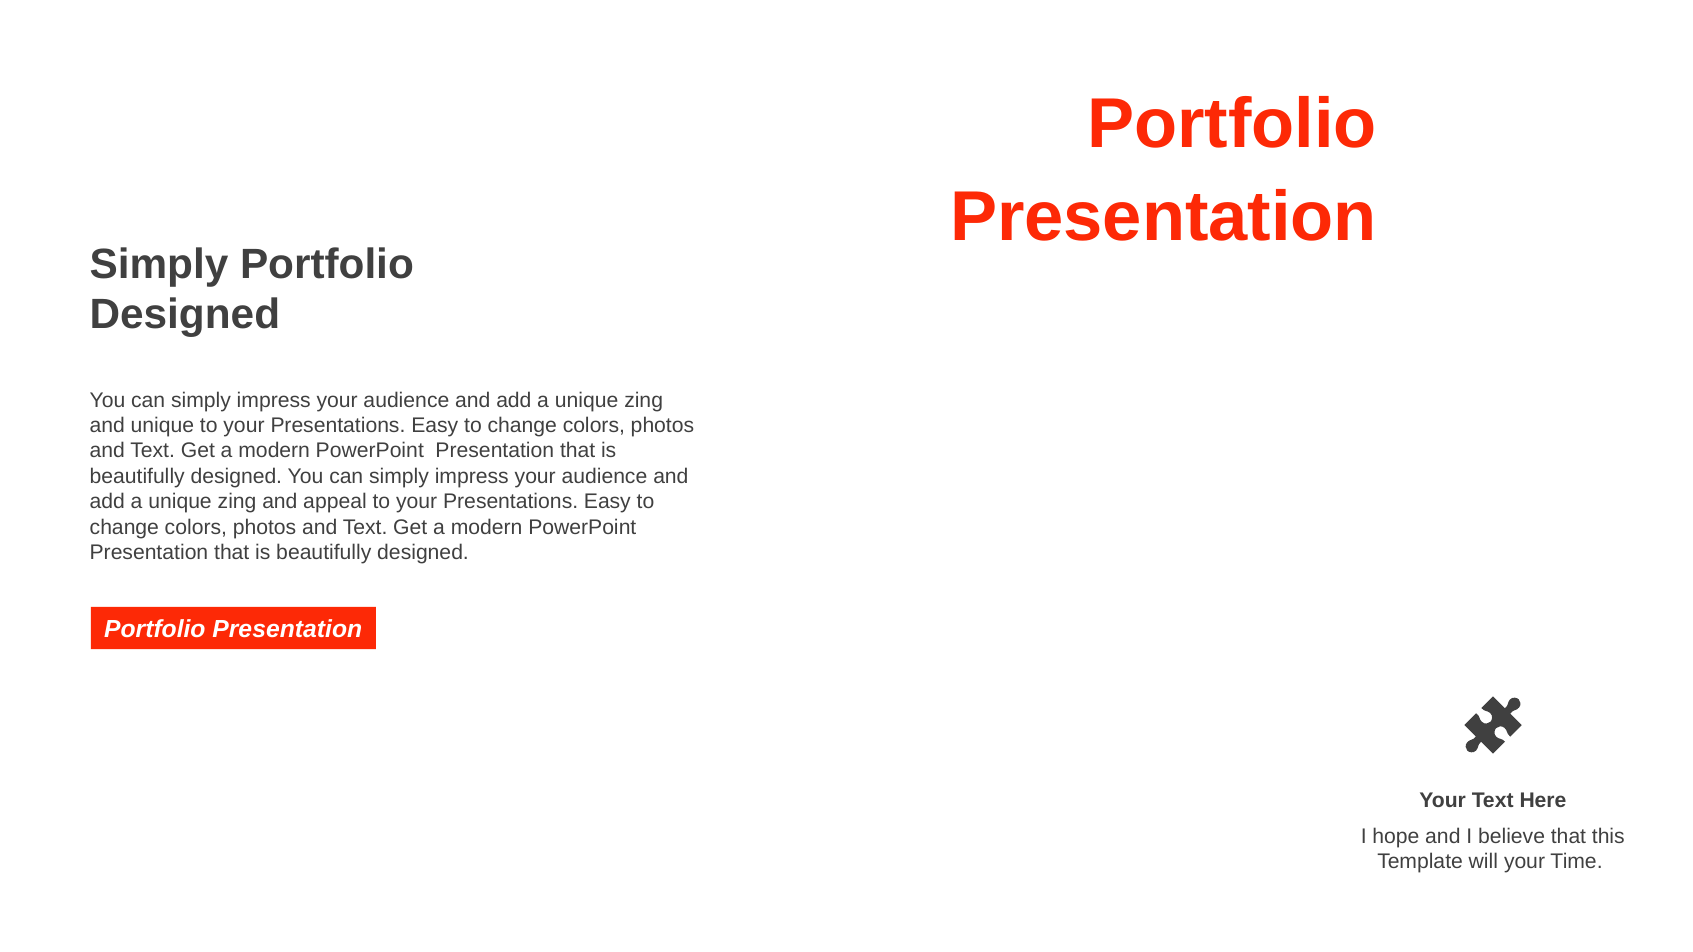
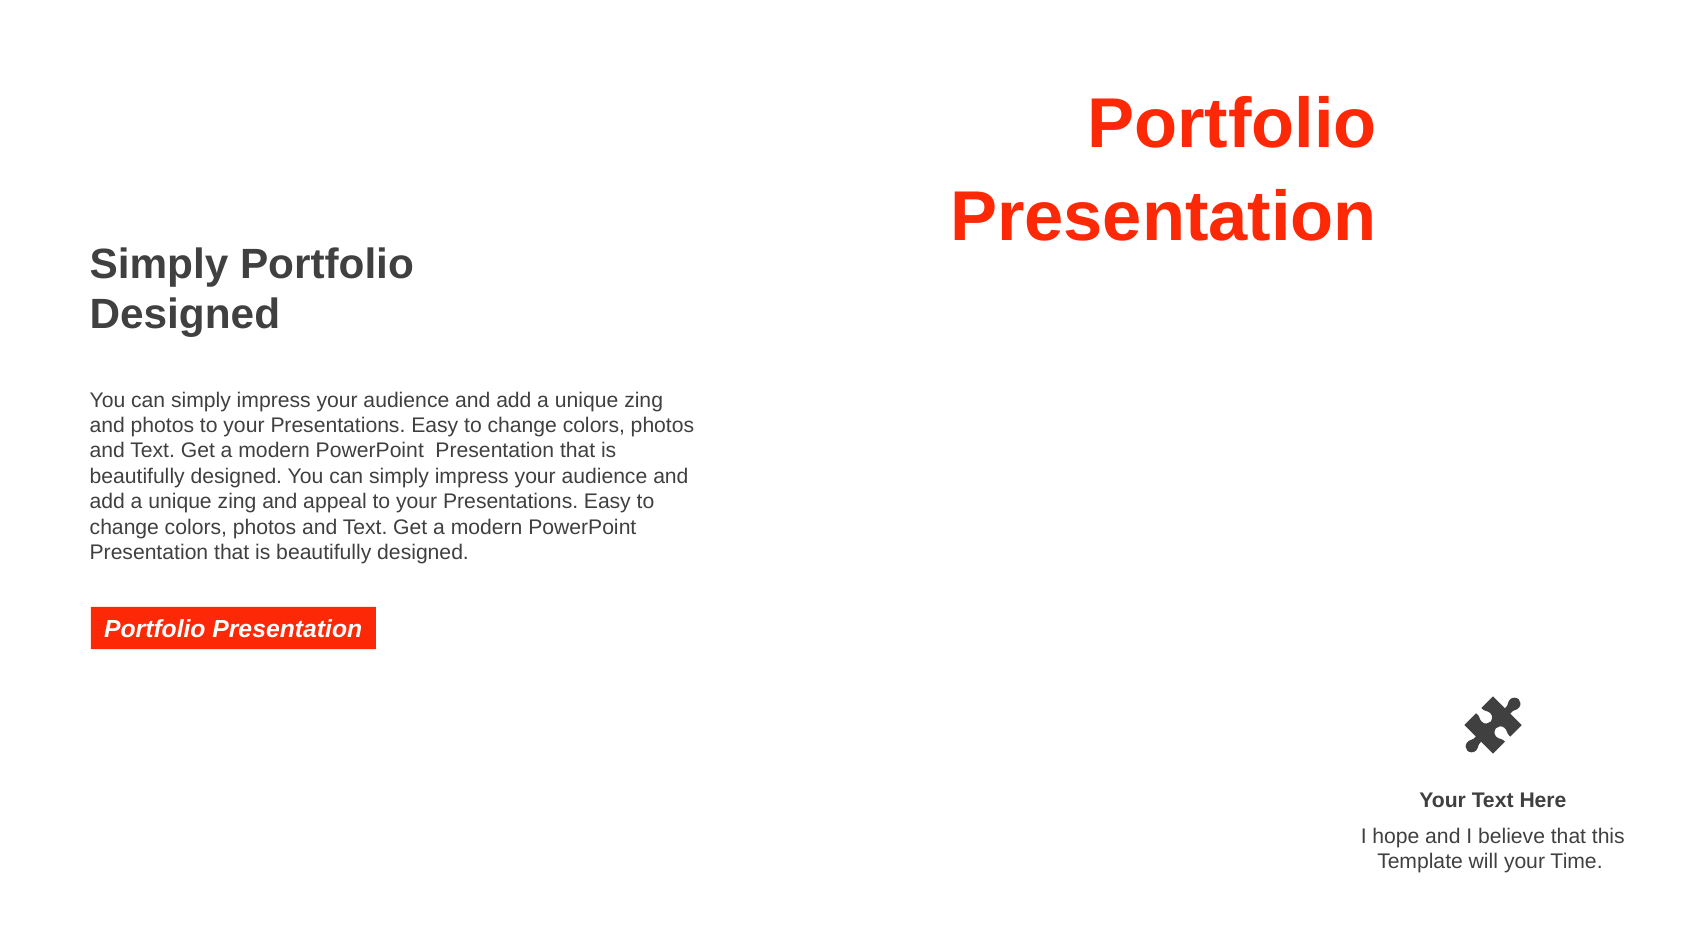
and unique: unique -> photos
